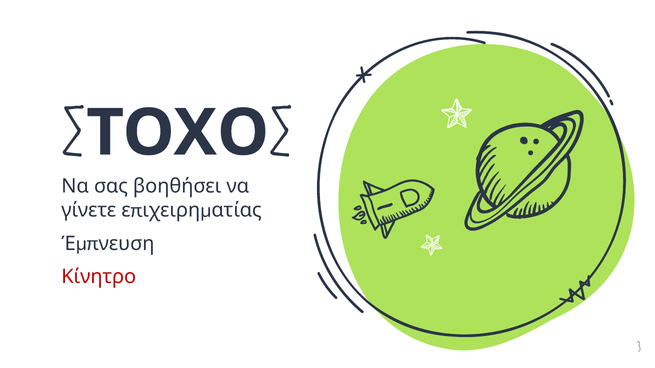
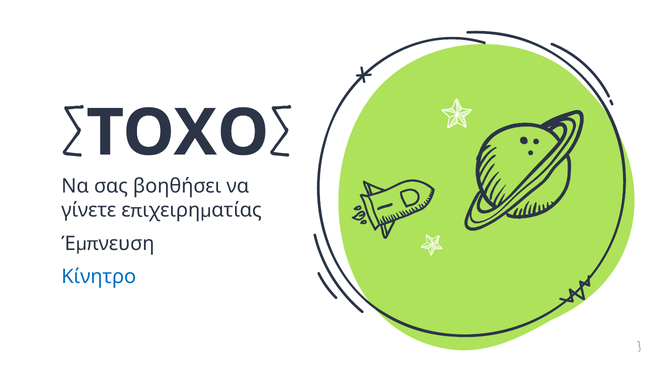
Κίνητρο colour: red -> blue
